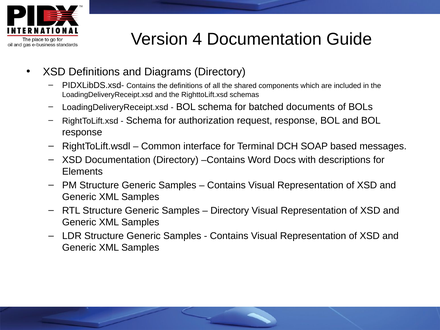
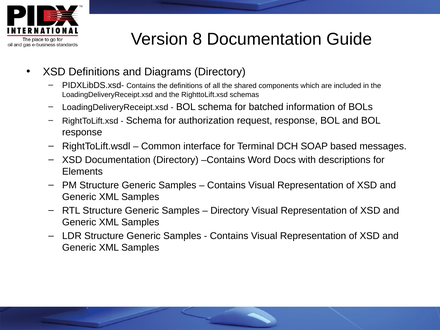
4: 4 -> 8
documents: documents -> information
